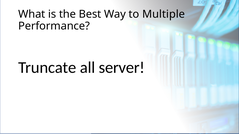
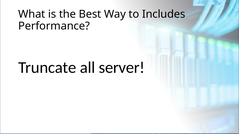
Multiple: Multiple -> Includes
